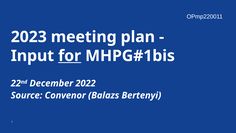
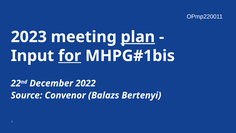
plan underline: none -> present
